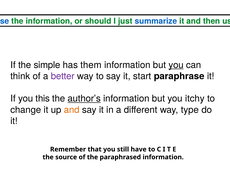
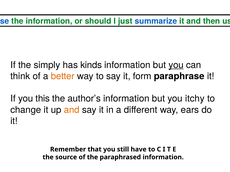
simple: simple -> simply
them: them -> kinds
better colour: purple -> orange
start: start -> form
author’s underline: present -> none
type: type -> ears
